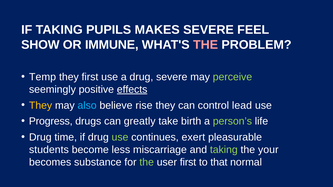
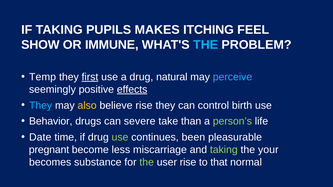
MAKES SEVERE: SEVERE -> ITCHING
THE at (206, 45) colour: pink -> light blue
first at (90, 77) underline: none -> present
drug severe: severe -> natural
perceive colour: light green -> light blue
They at (41, 106) colour: yellow -> light blue
also colour: light blue -> yellow
lead: lead -> birth
Progress: Progress -> Behavior
greatly: greatly -> severe
birth: birth -> than
Drug at (40, 137): Drug -> Date
exert: exert -> been
students: students -> pregnant
user first: first -> rise
